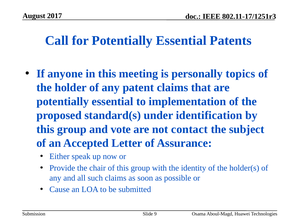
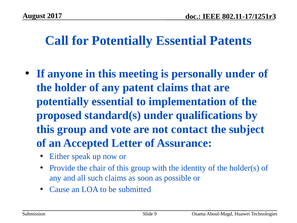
personally topics: topics -> under
identification: identification -> qualifications
